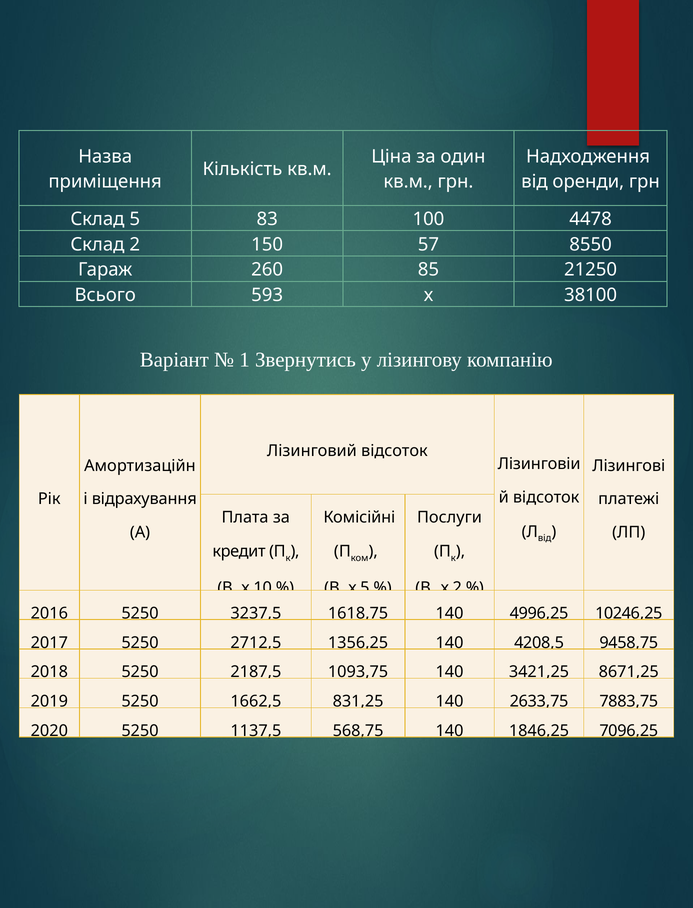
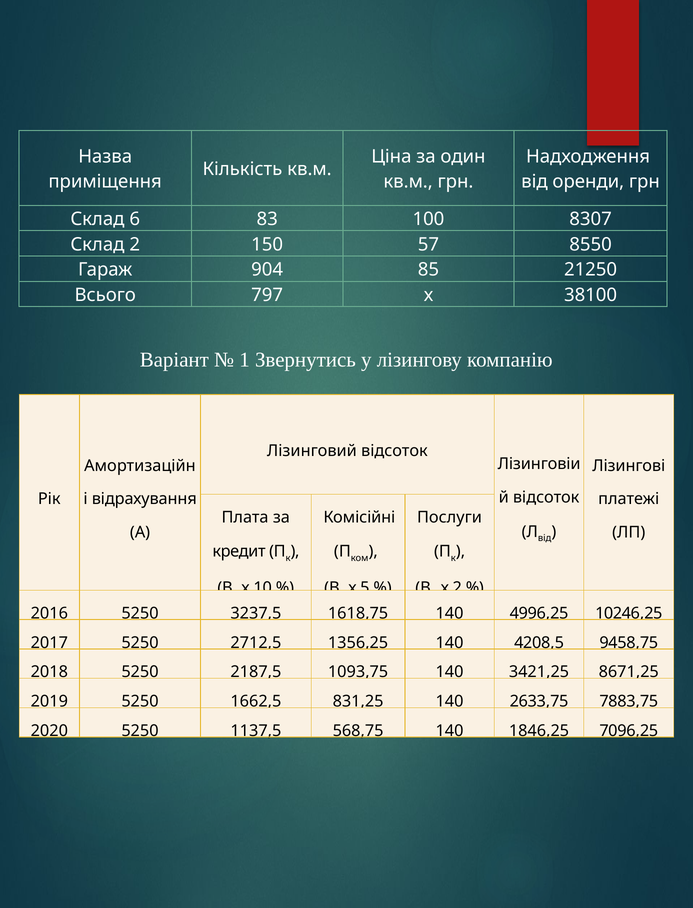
Склад 5: 5 -> 6
4478: 4478 -> 8307
260: 260 -> 904
593: 593 -> 797
